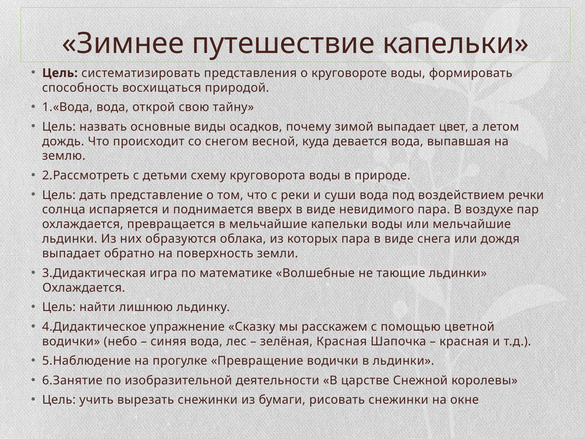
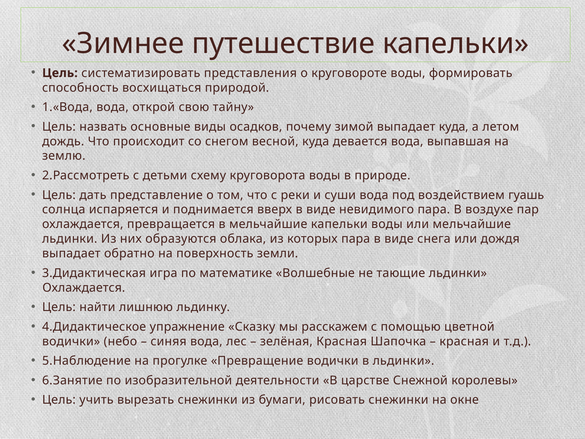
выпадает цвет: цвет -> куда
речки: речки -> гуашь
